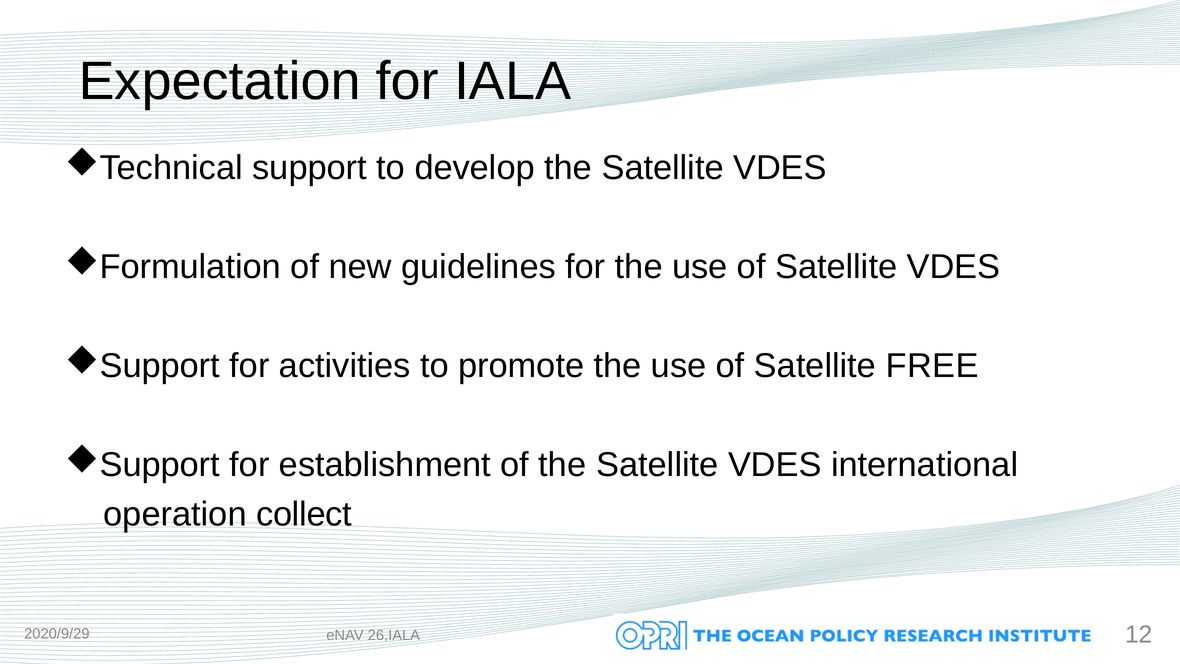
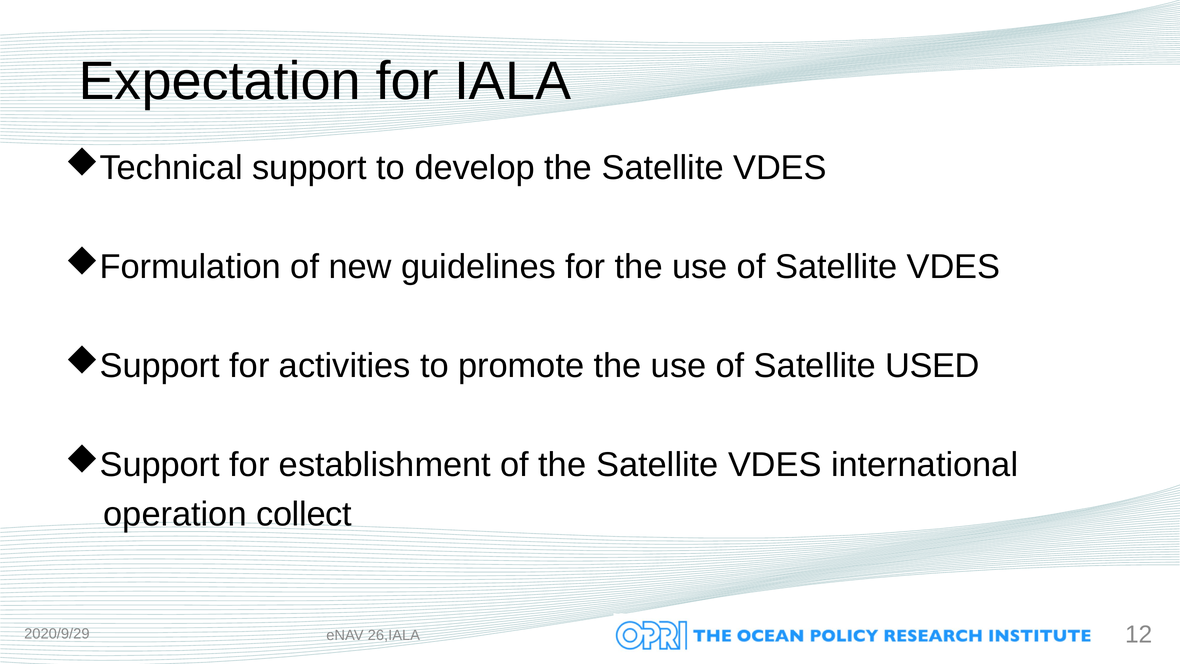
FREE: FREE -> USED
